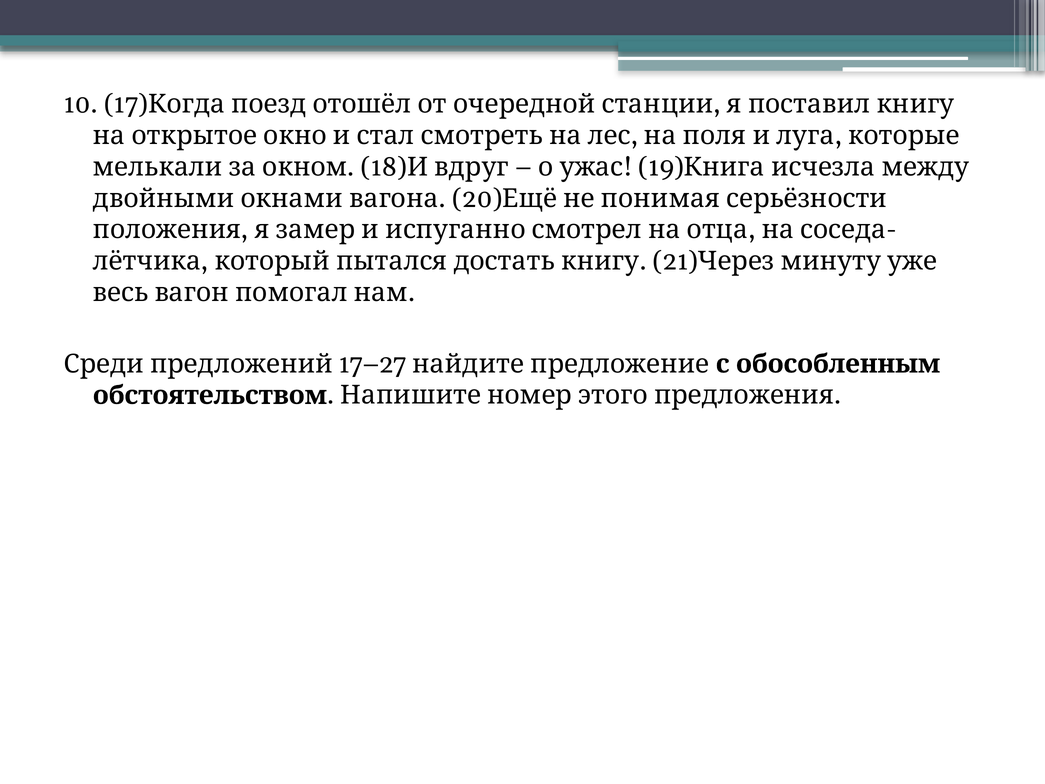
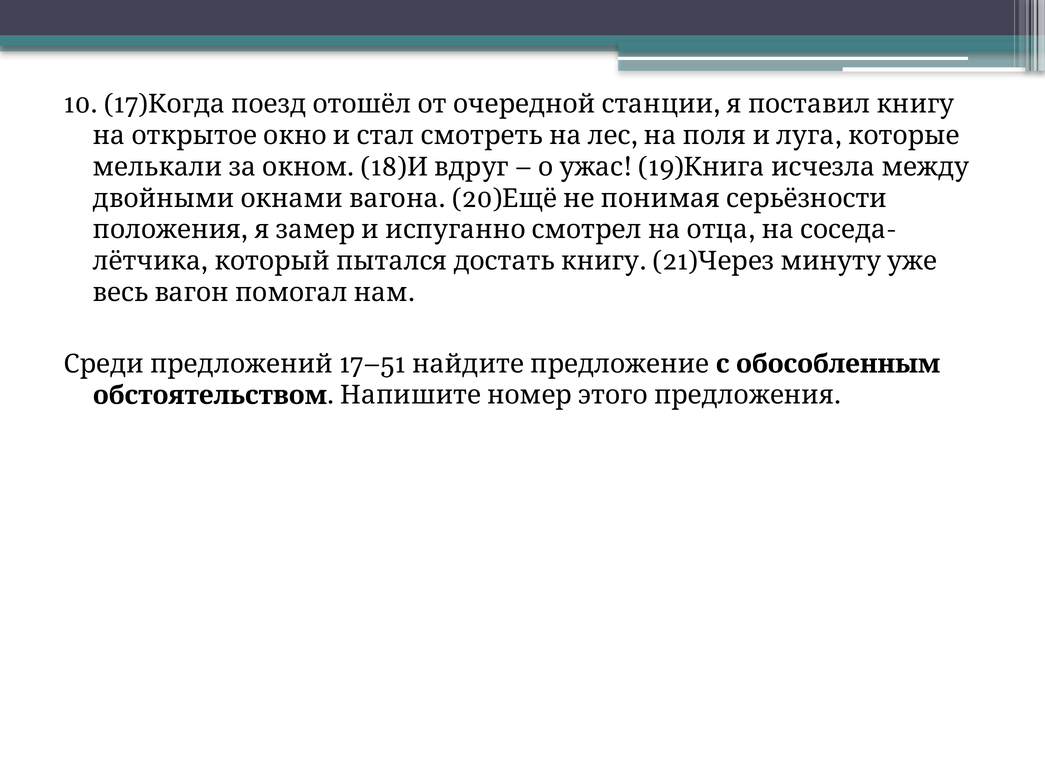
17–27: 17–27 -> 17–51
